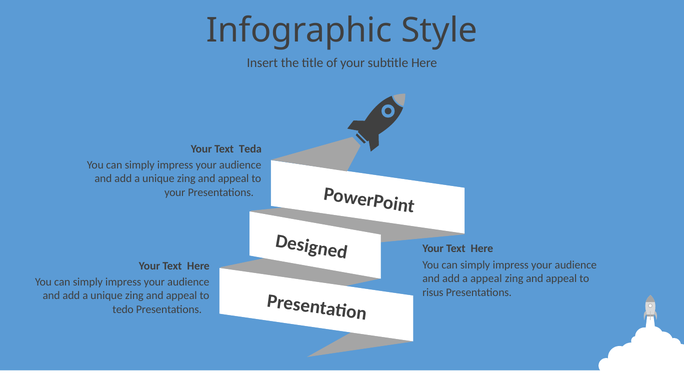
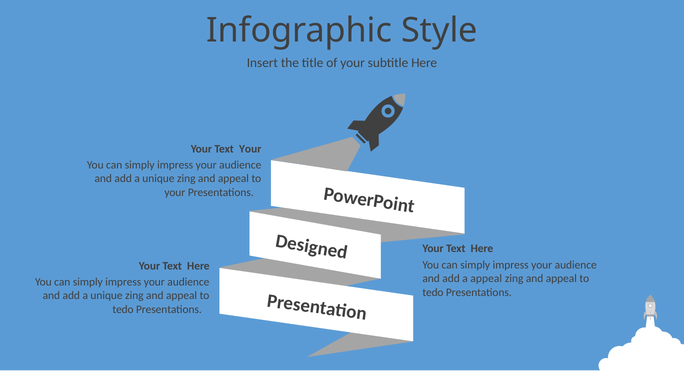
Text Teda: Teda -> Your
risus at (433, 292): risus -> tedo
